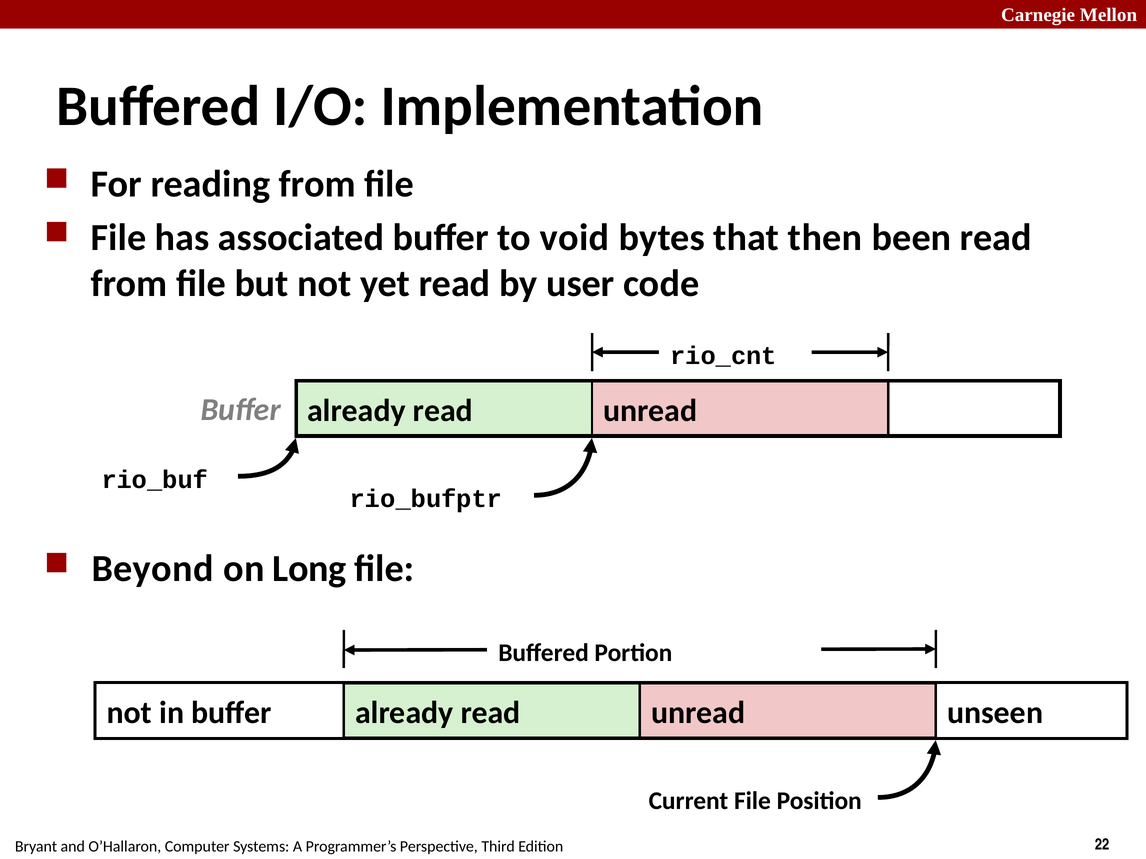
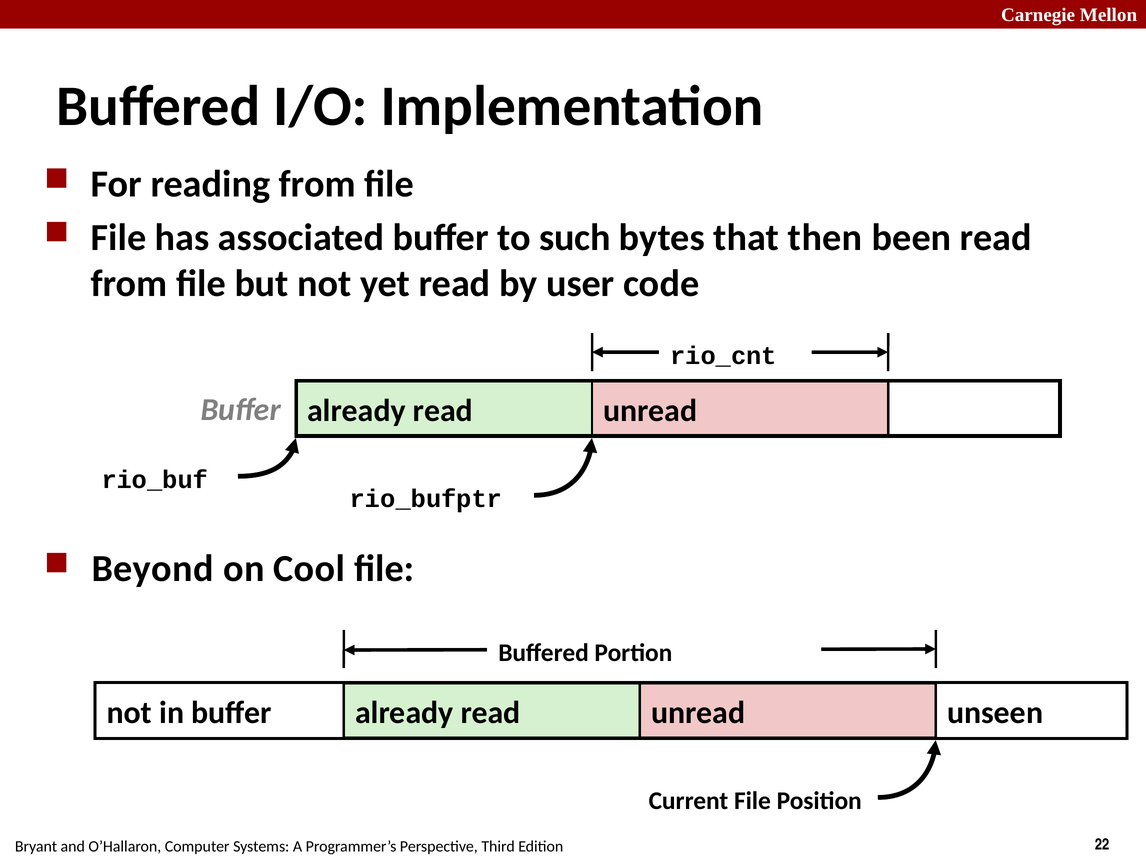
void: void -> such
Long: Long -> Cool
